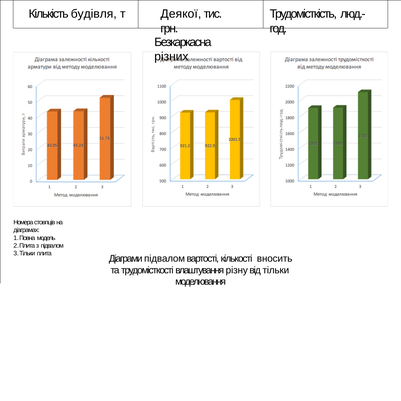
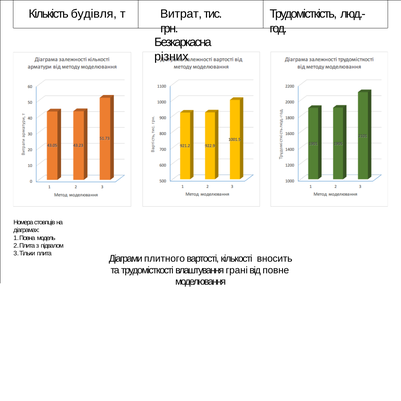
Деякої: Деякої -> Витрат
Діаграми підвалом: підвалом -> плитного
різну: різну -> грані
тільки: тільки -> повне
